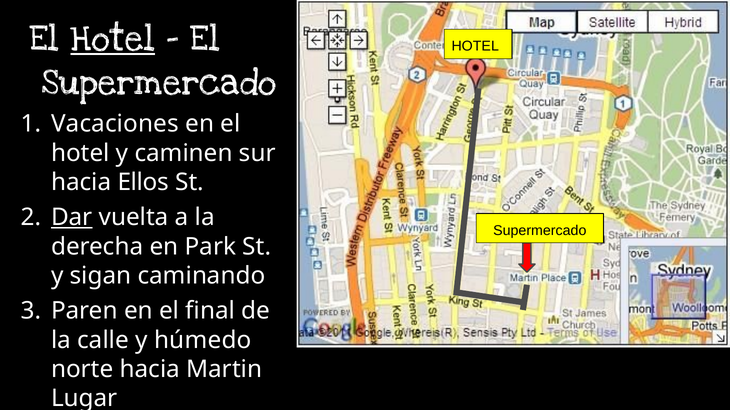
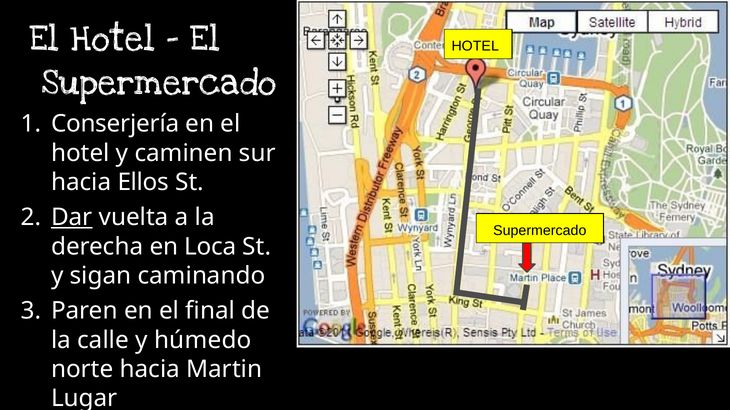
Hotel at (113, 39) underline: present -> none
Vacaciones: Vacaciones -> Conserjería
Park: Park -> Loca
